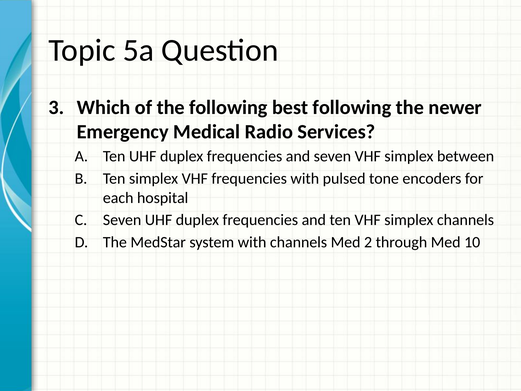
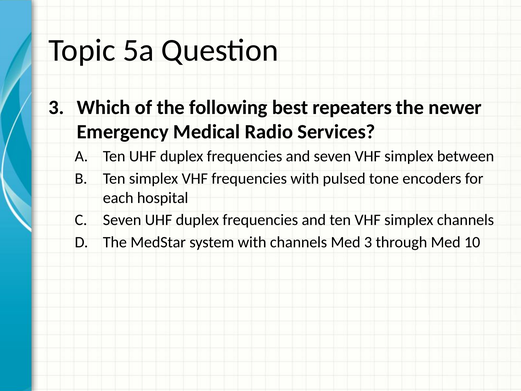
best following: following -> repeaters
Med 2: 2 -> 3
